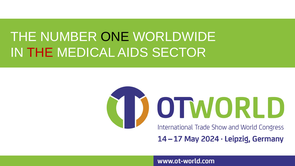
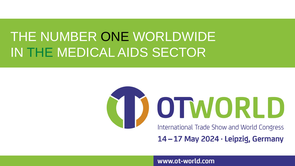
THE at (40, 53) colour: red -> green
